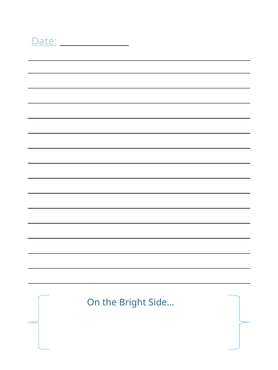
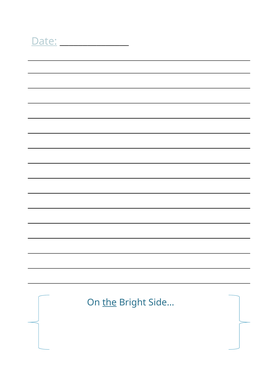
the underline: none -> present
